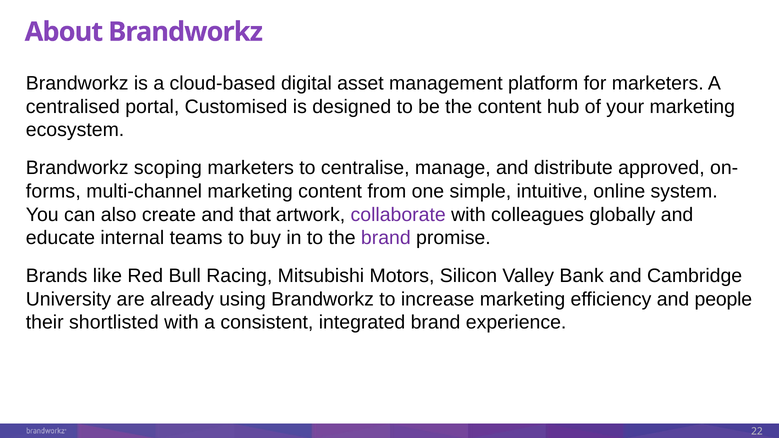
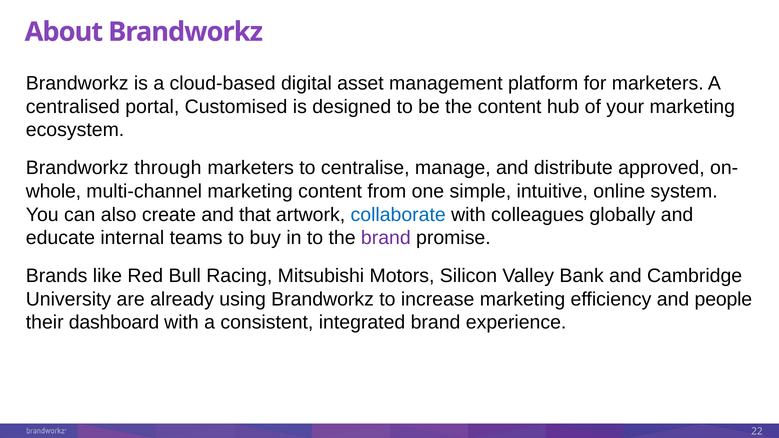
scoping: scoping -> through
forms: forms -> whole
collaborate colour: purple -> blue
shortlisted: shortlisted -> dashboard
